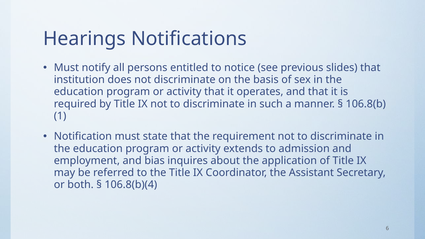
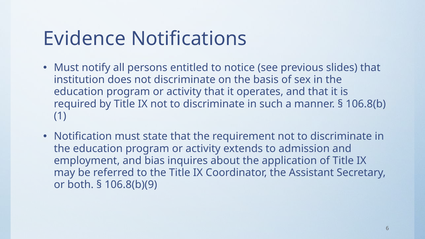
Hearings: Hearings -> Evidence
106.8(b)(4: 106.8(b)(4 -> 106.8(b)(9
